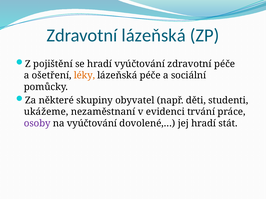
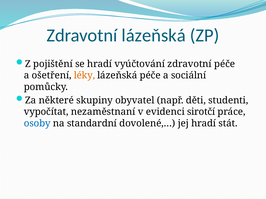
ukážeme: ukážeme -> vypočítat
trvání: trvání -> sirotčí
osoby colour: purple -> blue
na vyúčtování: vyúčtování -> standardní
